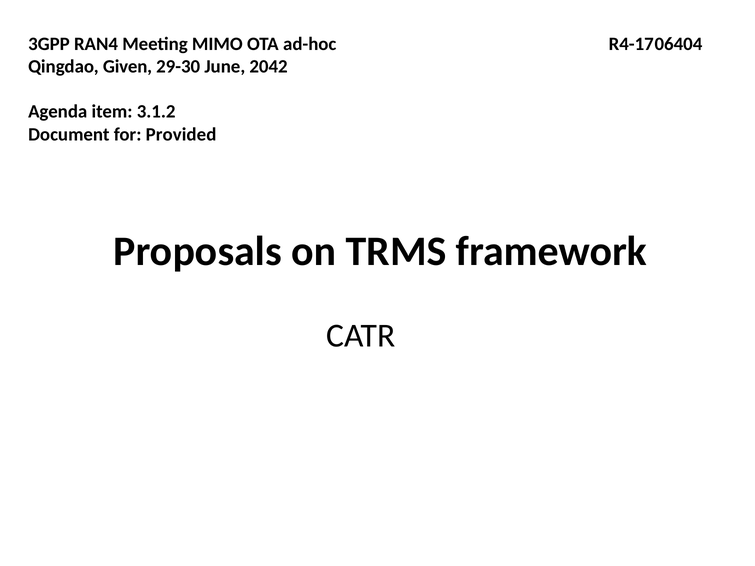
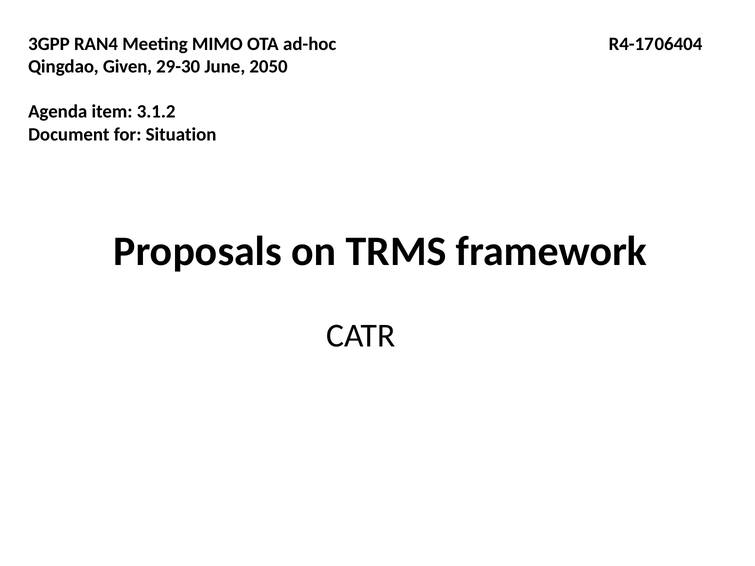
2042: 2042 -> 2050
Provided: Provided -> Situation
